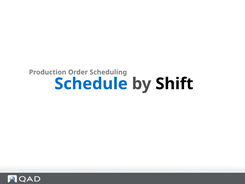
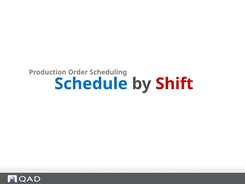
Shift colour: black -> red
